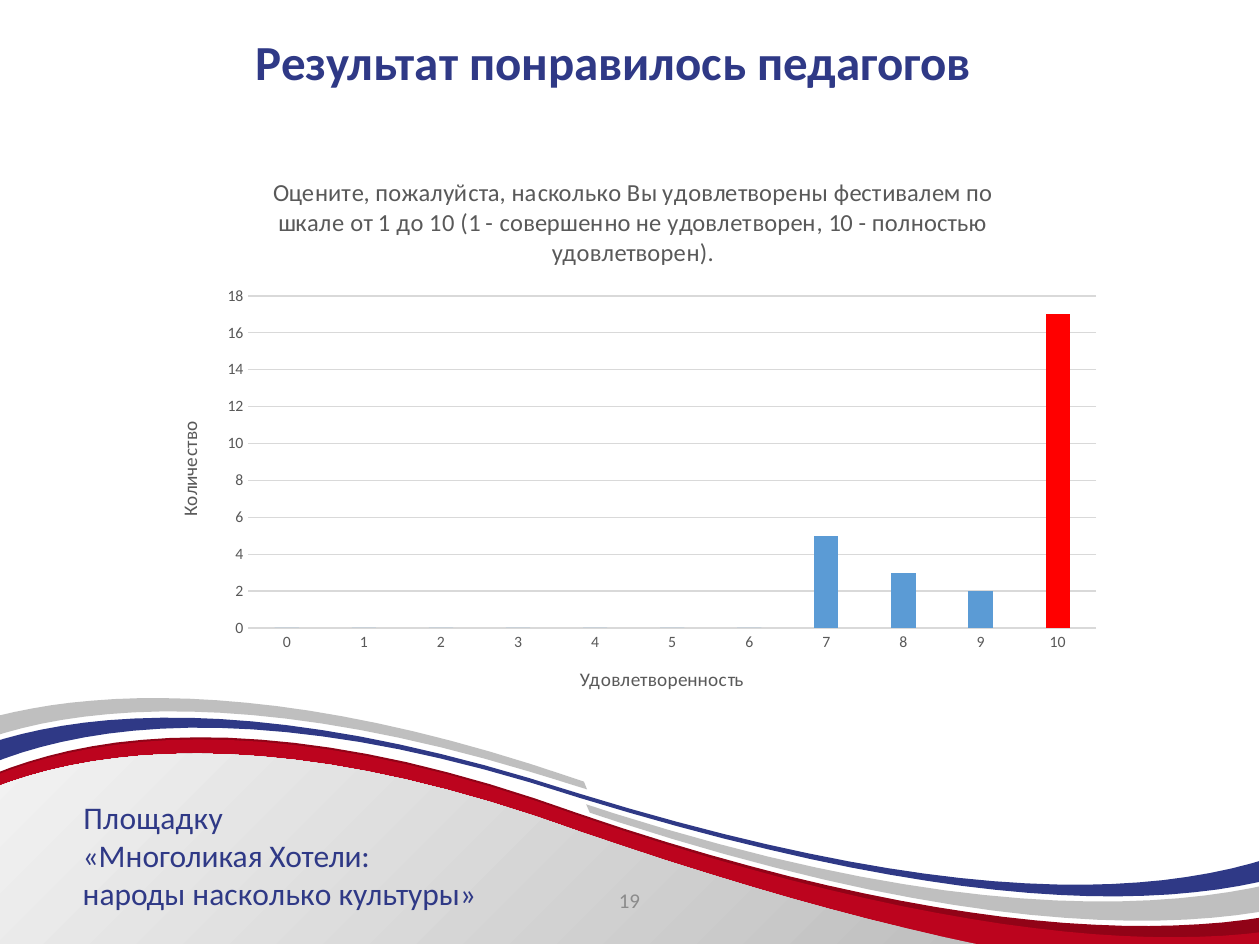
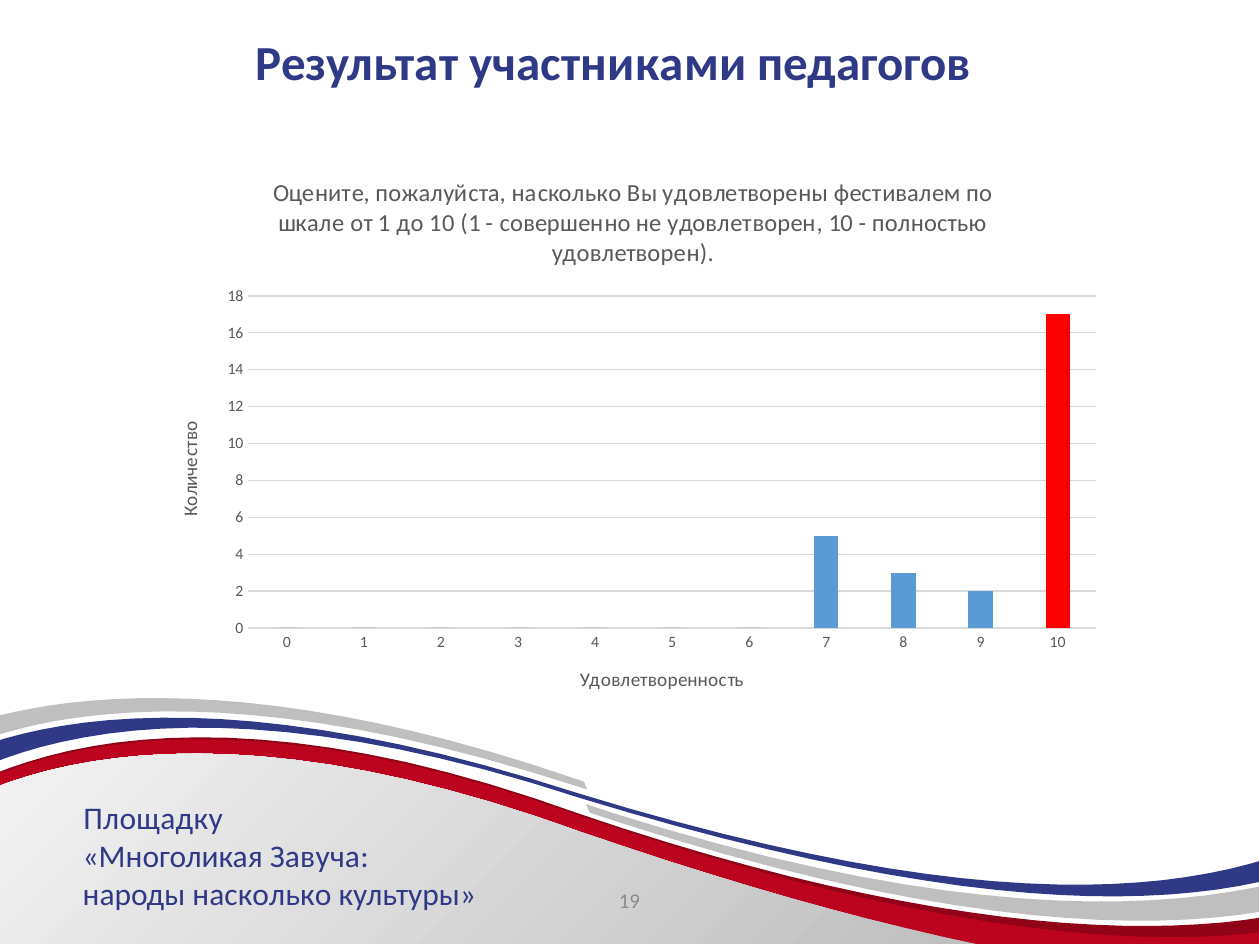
понравилось: понравилось -> участниками
Хотели: Хотели -> Завуча
